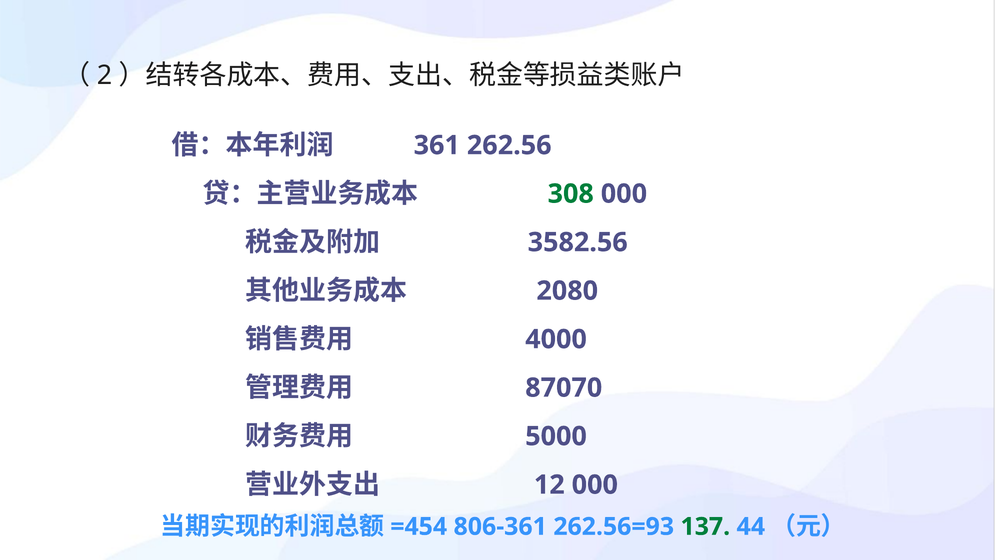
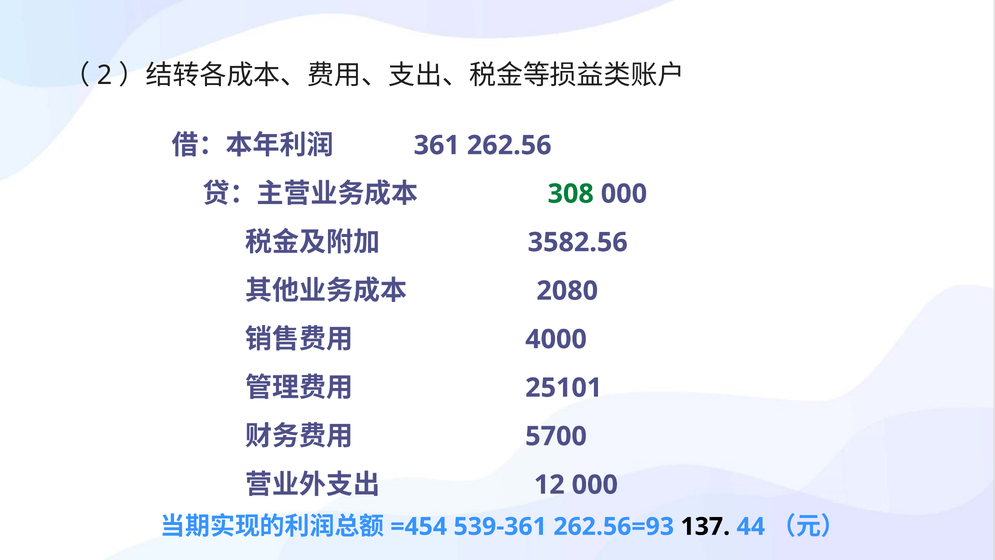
87070: 87070 -> 25101
5000: 5000 -> 5700
806-361: 806-361 -> 539-361
137 colour: green -> black
